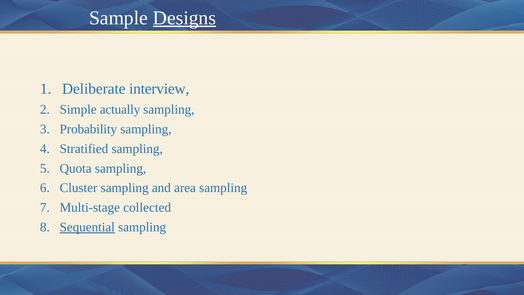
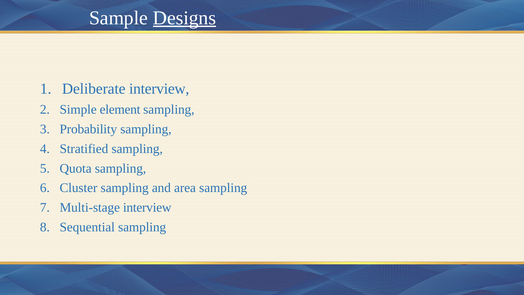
actually: actually -> element
Multi-stage collected: collected -> interview
Sequential underline: present -> none
